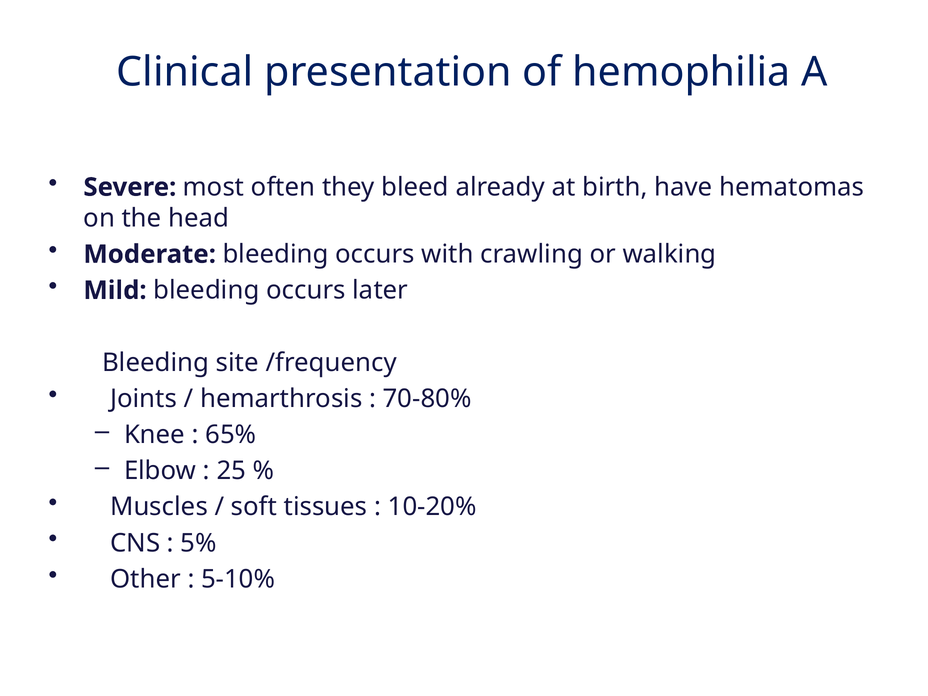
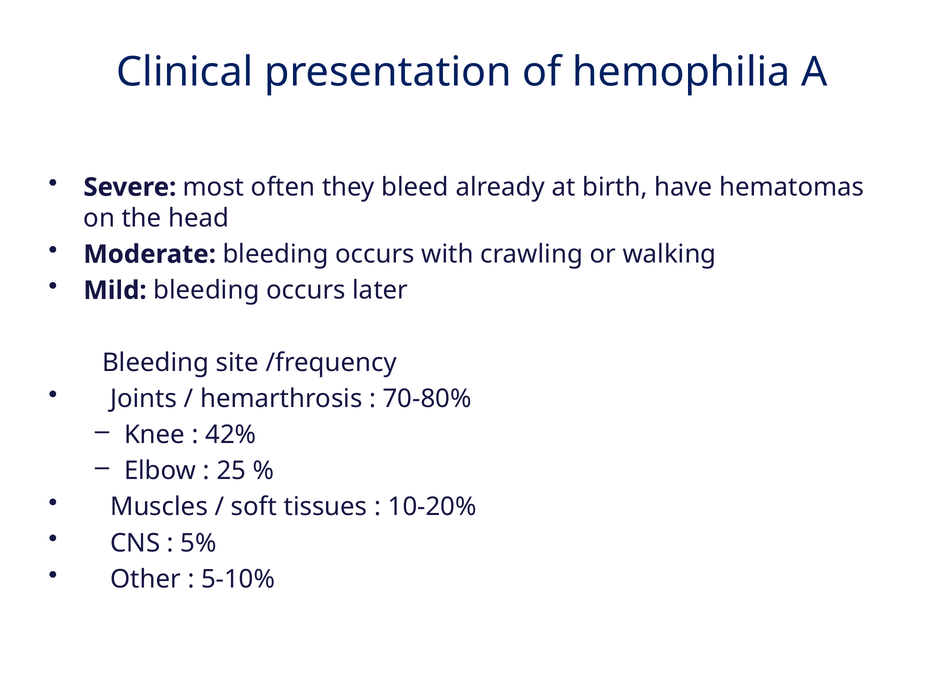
65%: 65% -> 42%
